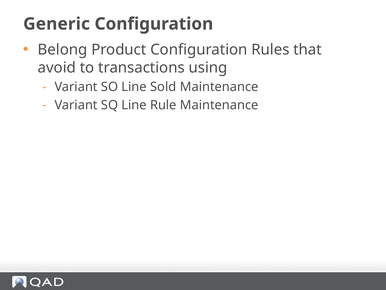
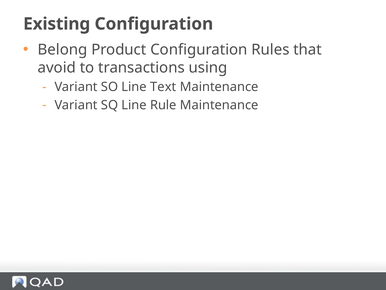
Generic: Generic -> Existing
Sold: Sold -> Text
